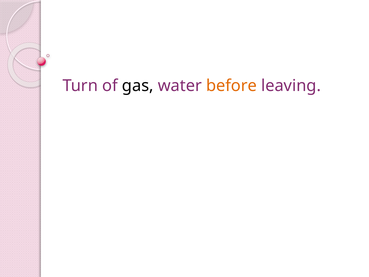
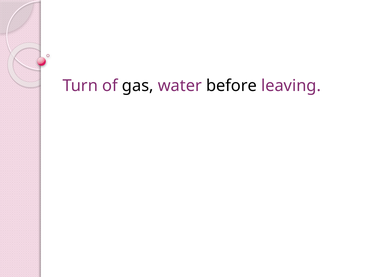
before colour: orange -> black
